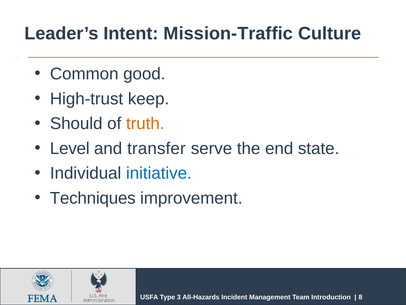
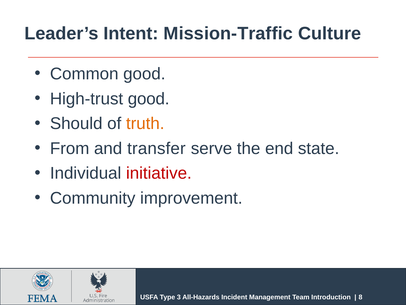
High-trust keep: keep -> good
Level: Level -> From
initiative colour: blue -> red
Techniques: Techniques -> Community
